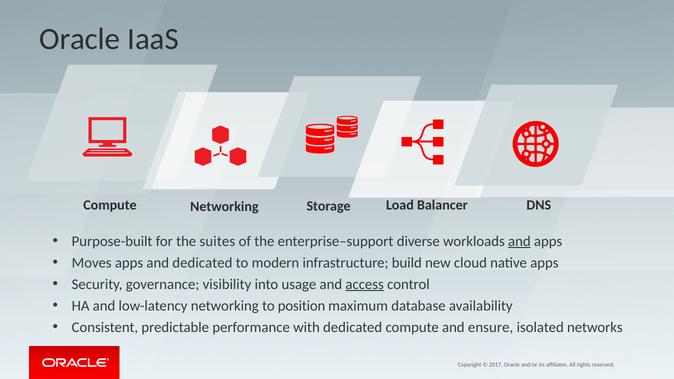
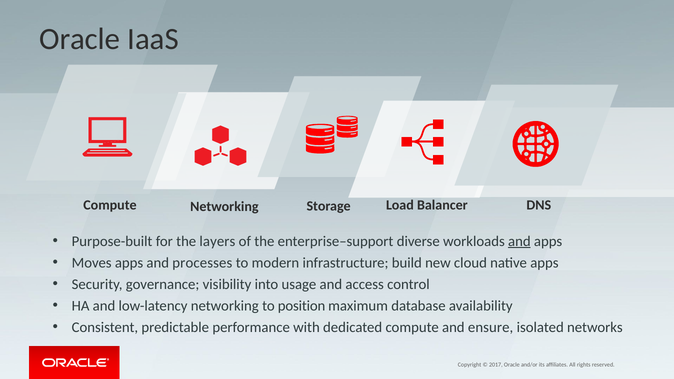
suites: suites -> layers
and dedicated: dedicated -> processes
access underline: present -> none
